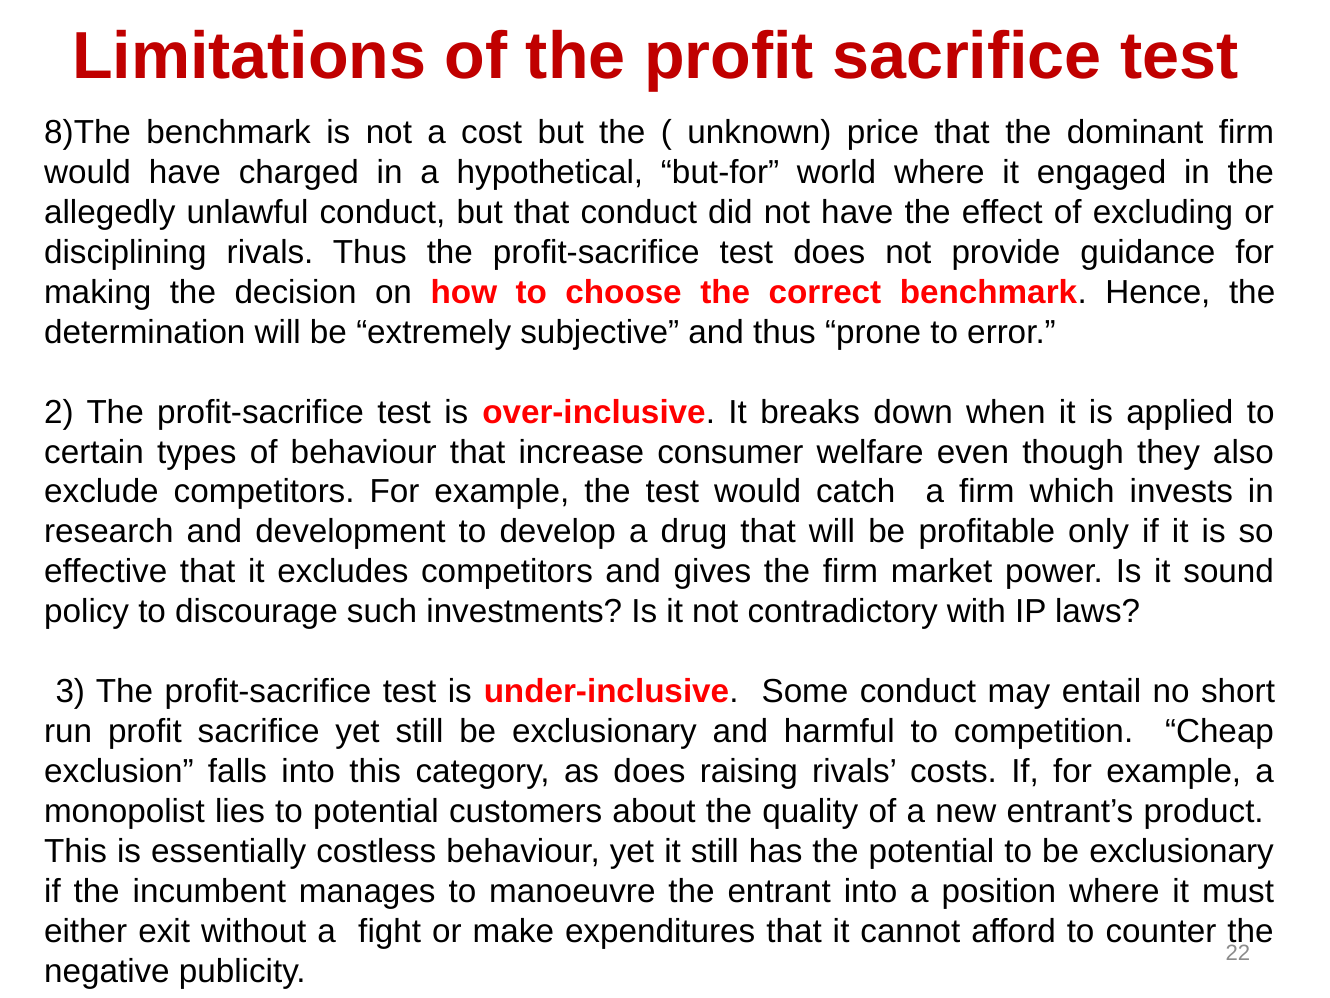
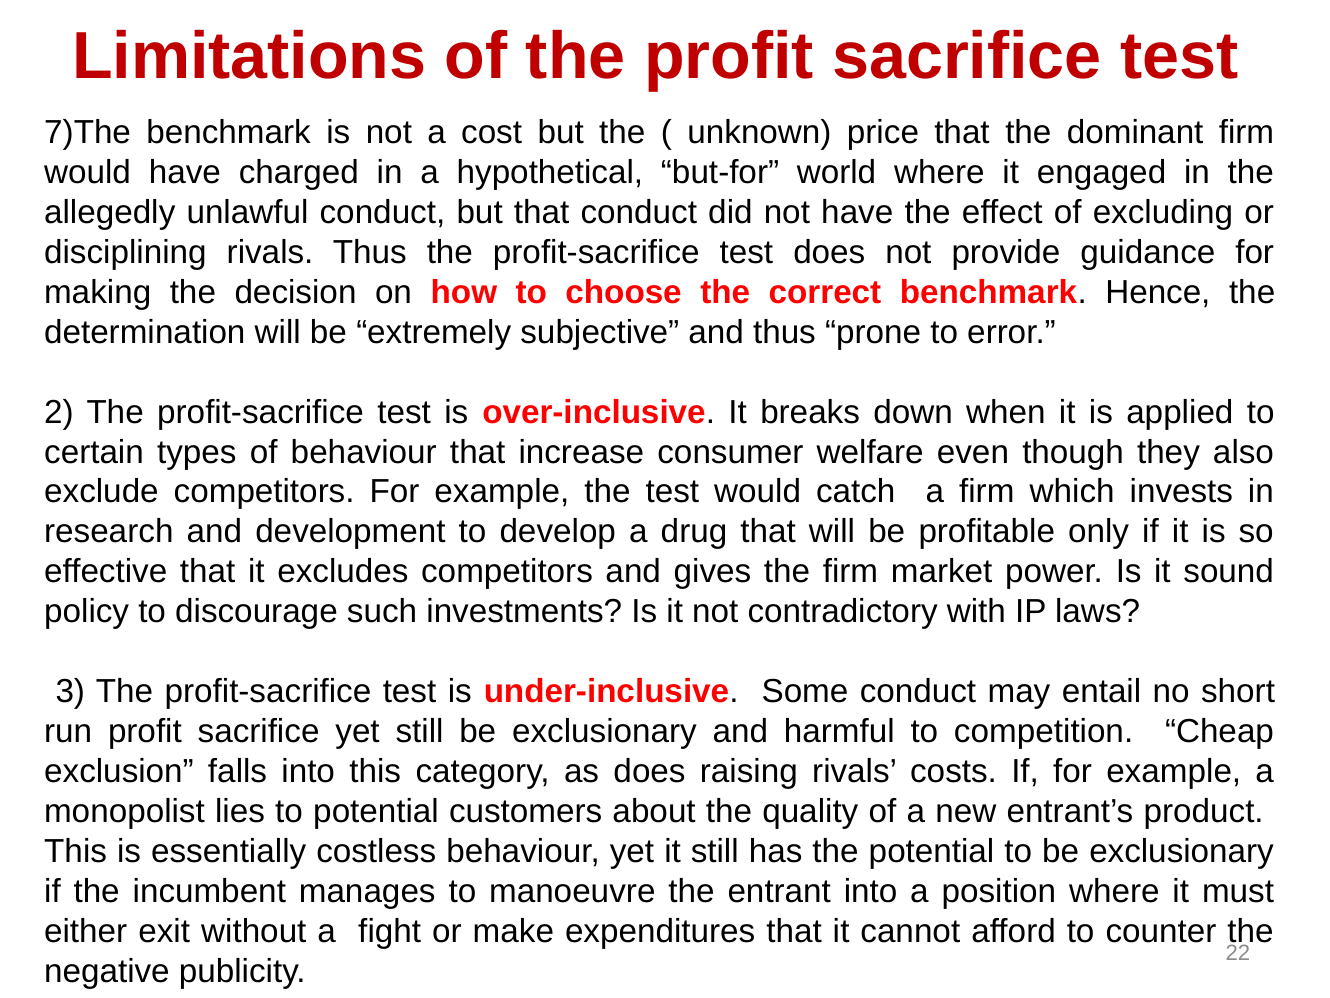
8)The: 8)The -> 7)The
